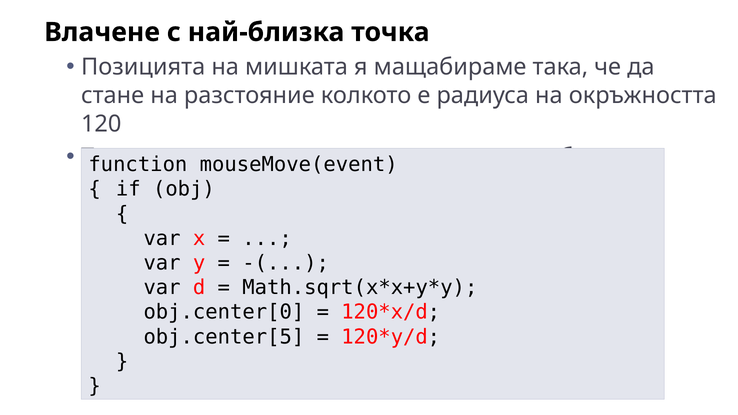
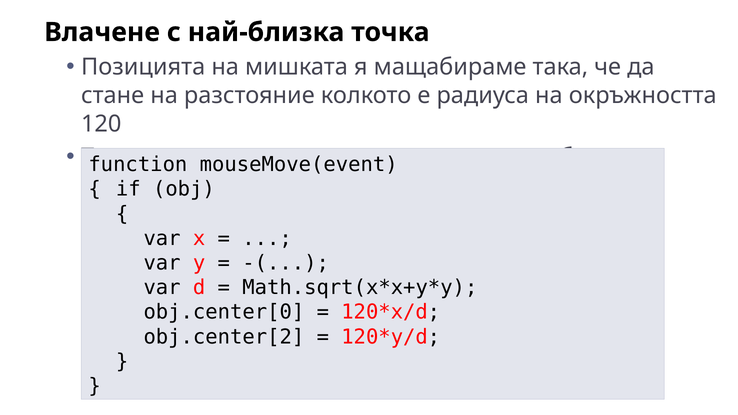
obj.center[5: obj.center[5 -> obj.center[2
